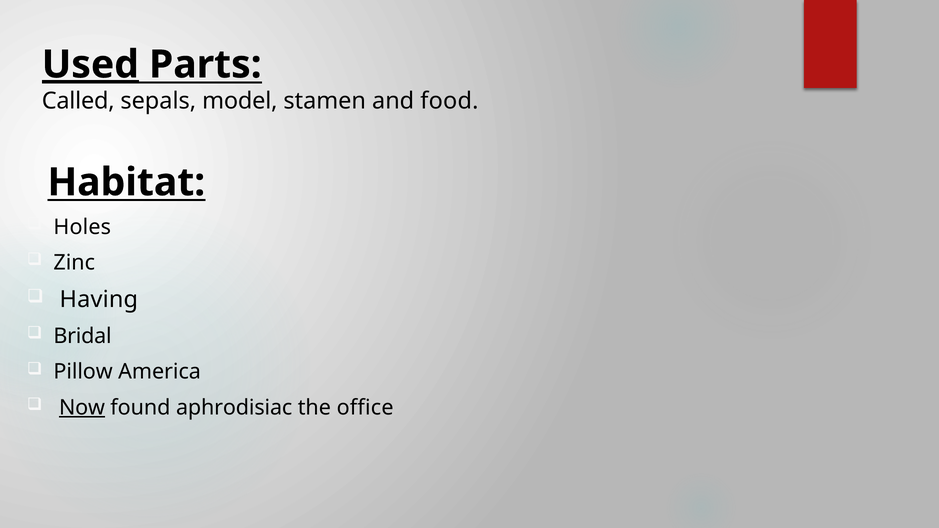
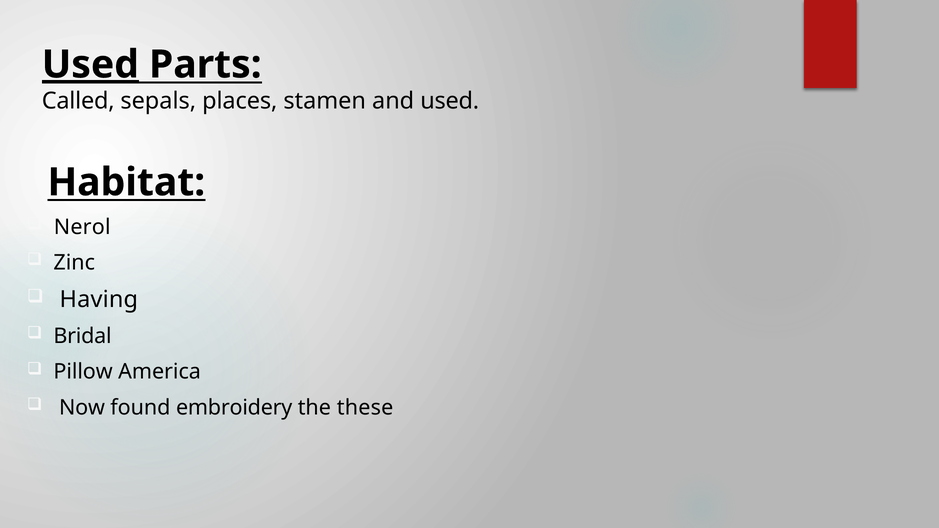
model: model -> places
and food: food -> used
Holes: Holes -> Nerol
Now underline: present -> none
aphrodisiac: aphrodisiac -> embroidery
office: office -> these
